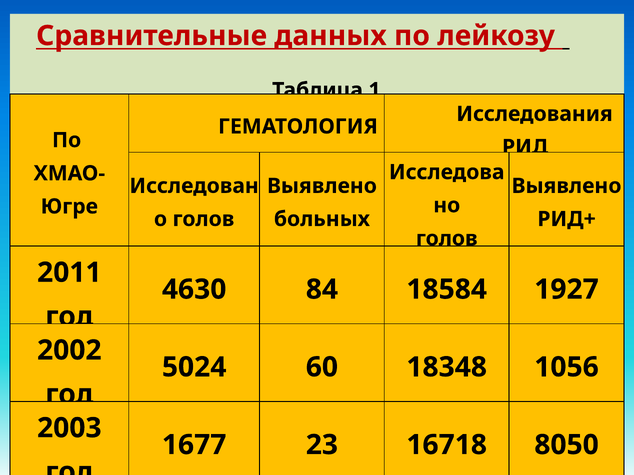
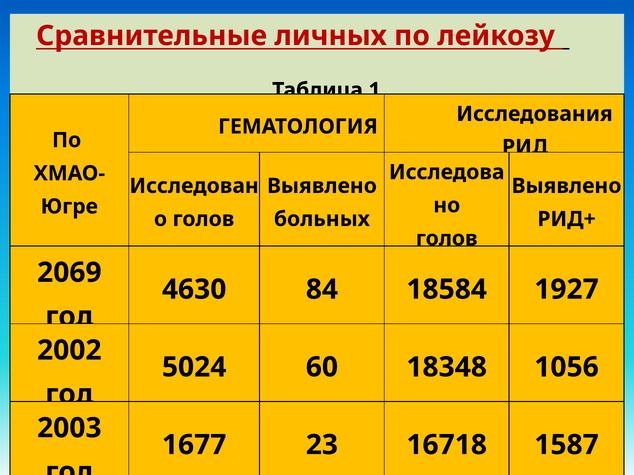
данных: данных -> личных
2011: 2011 -> 2069
8050: 8050 -> 1587
